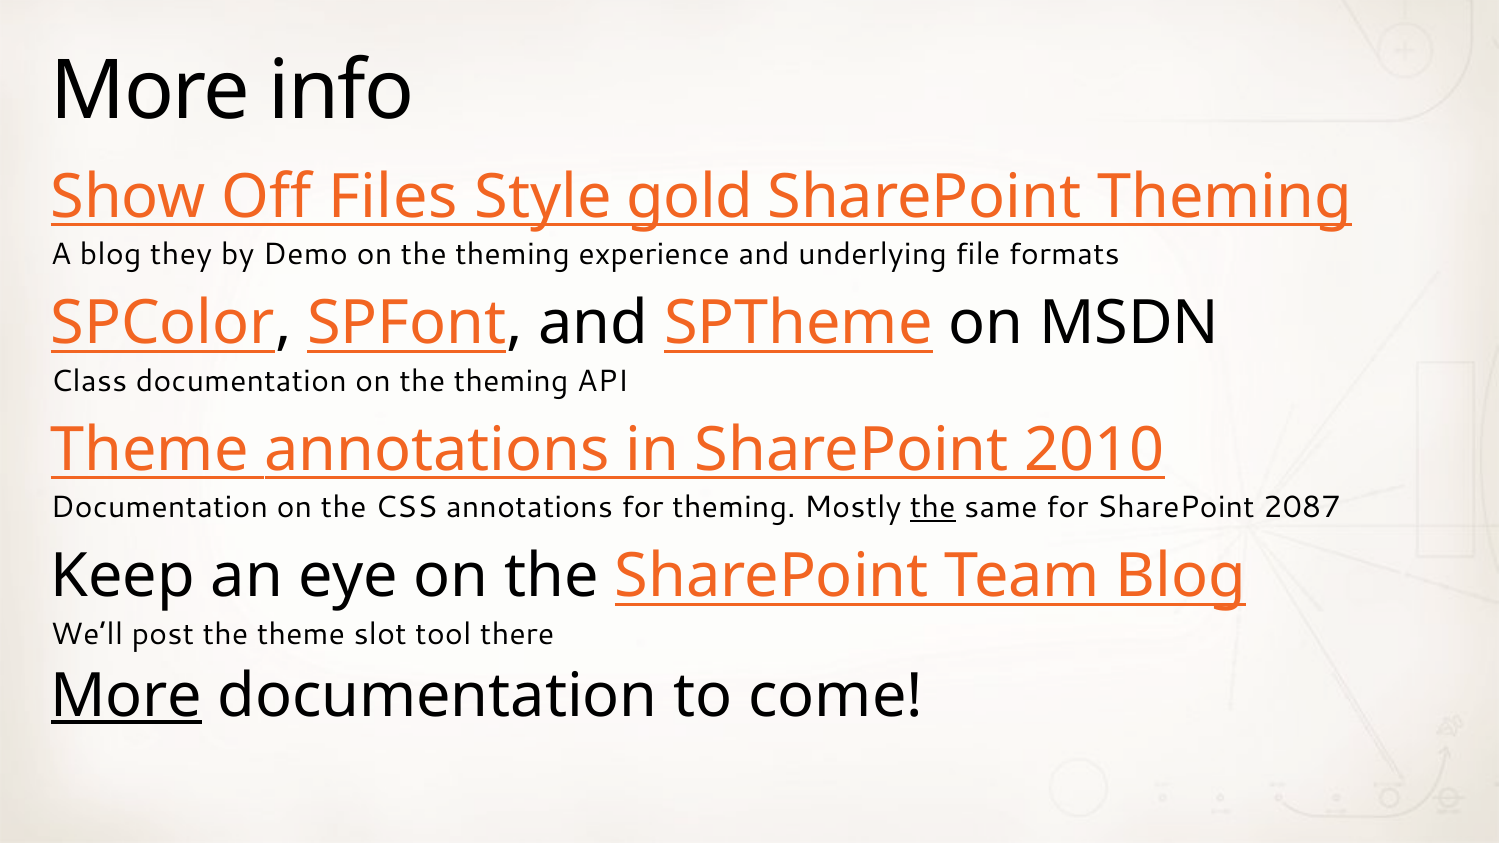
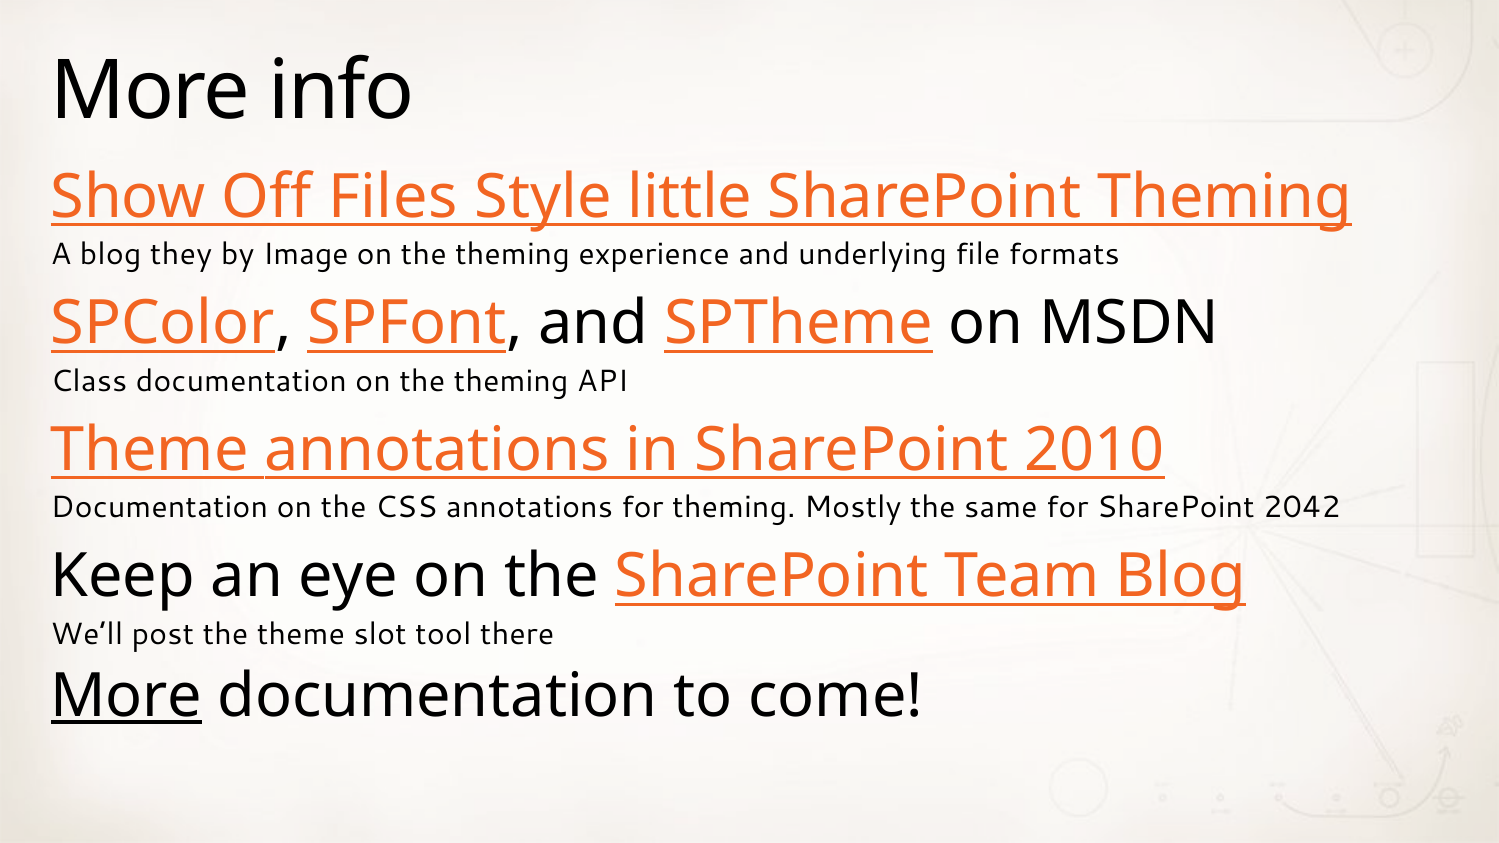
gold: gold -> little
Demo: Demo -> Image
the at (933, 508) underline: present -> none
2087: 2087 -> 2042
